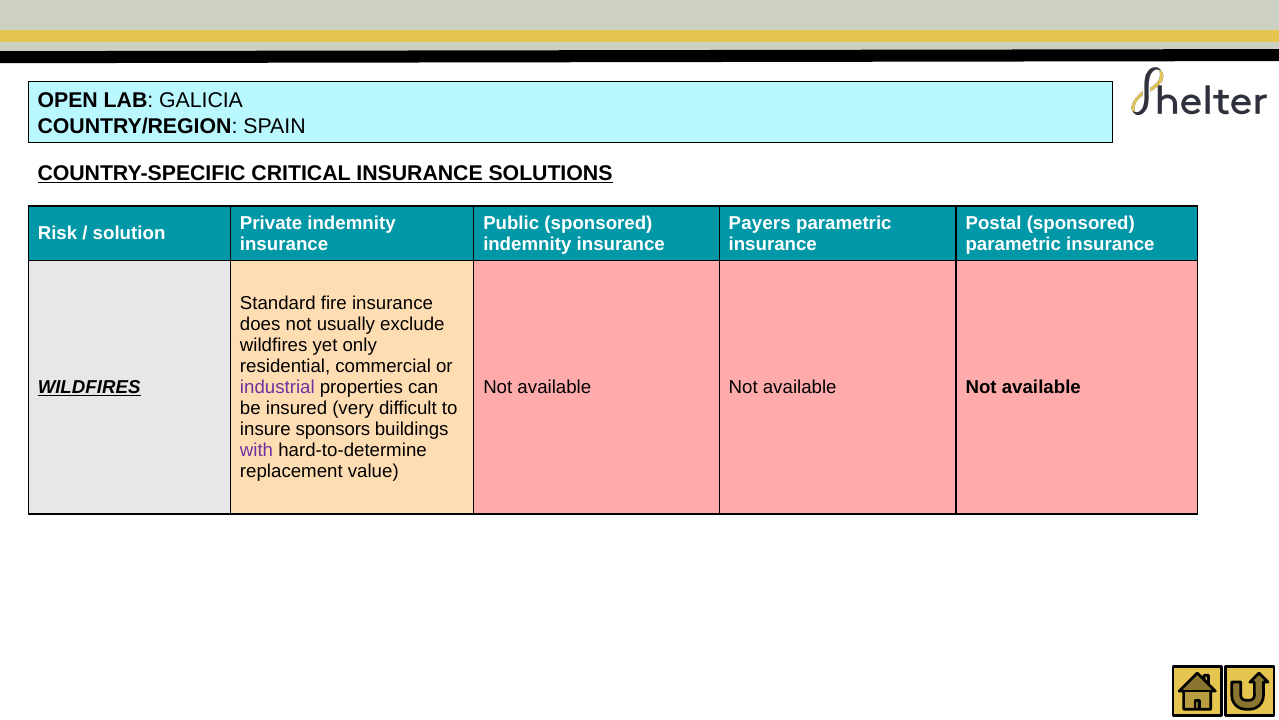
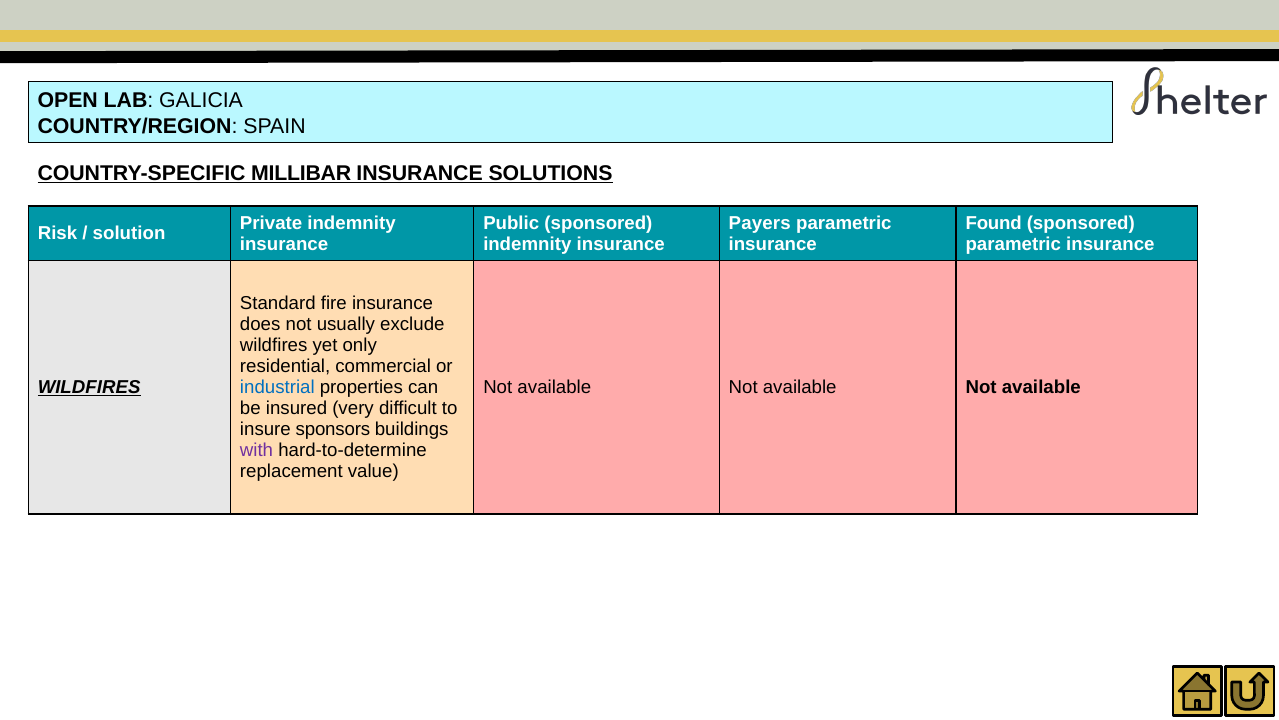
CRITICAL: CRITICAL -> MILLIBAR
Postal: Postal -> Found
industrial colour: purple -> blue
